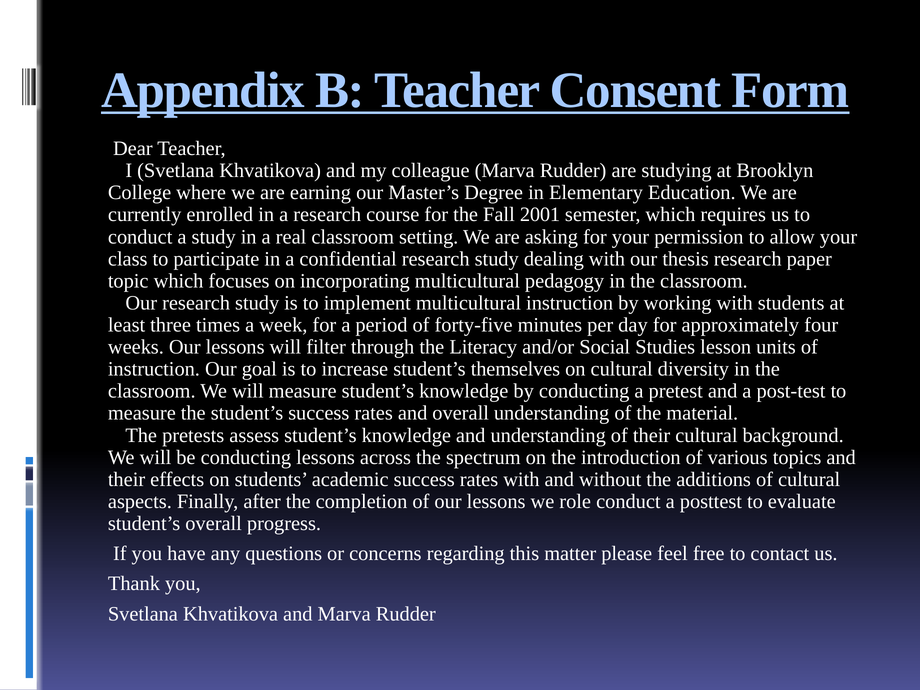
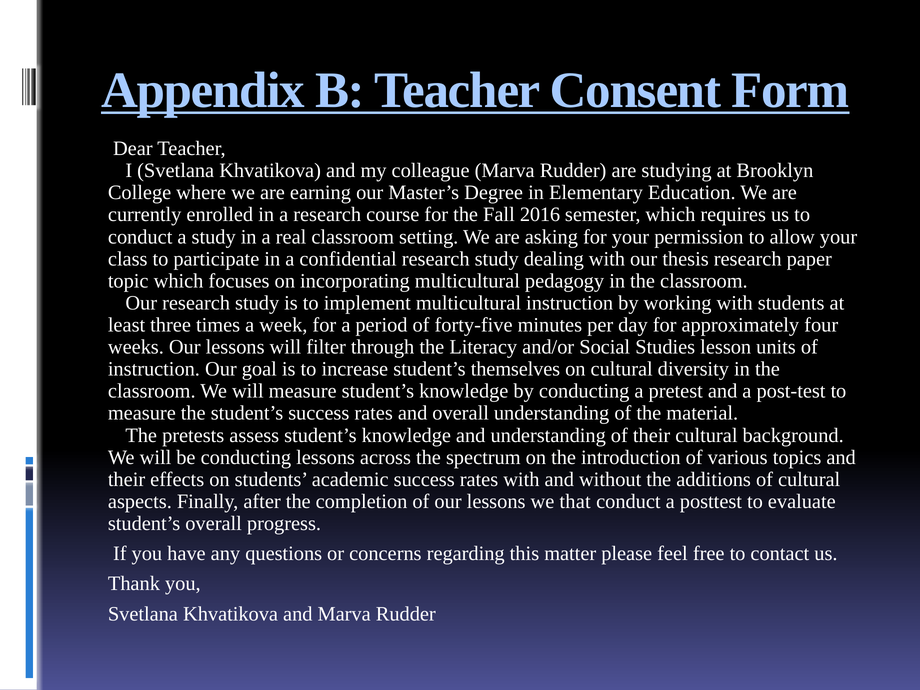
2001: 2001 -> 2016
role: role -> that
